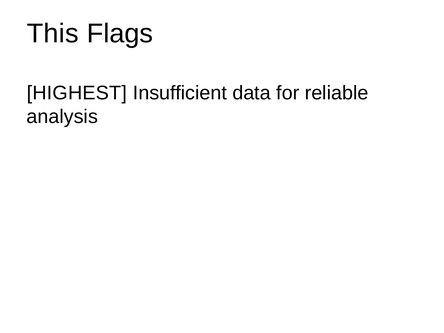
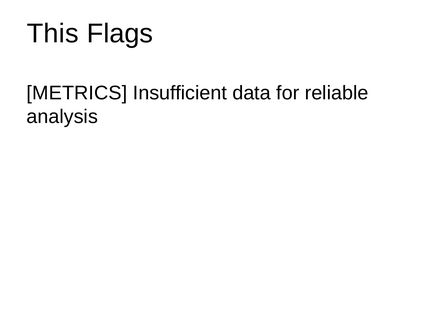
HIGHEST: HIGHEST -> METRICS
